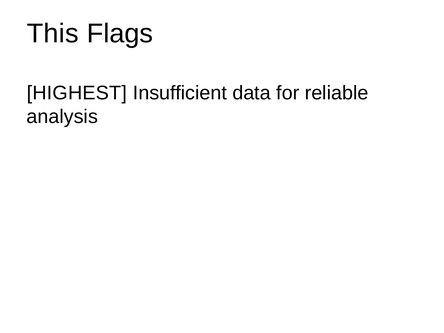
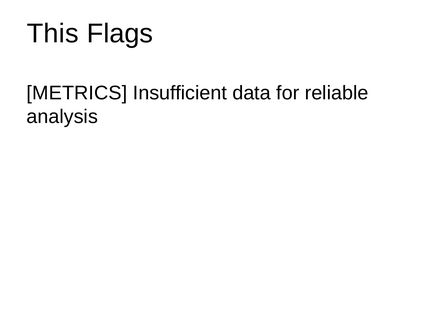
HIGHEST: HIGHEST -> METRICS
